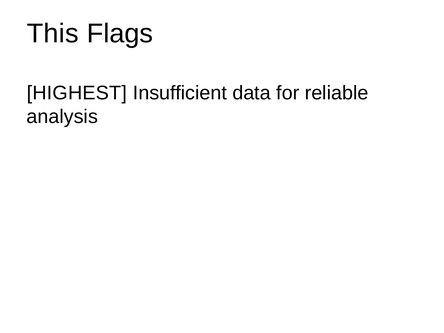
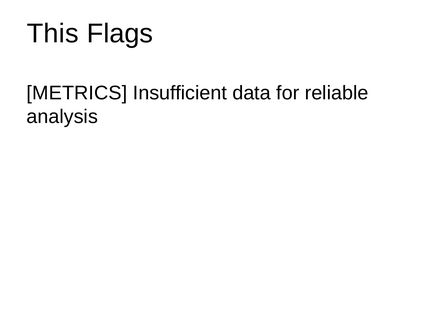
HIGHEST: HIGHEST -> METRICS
